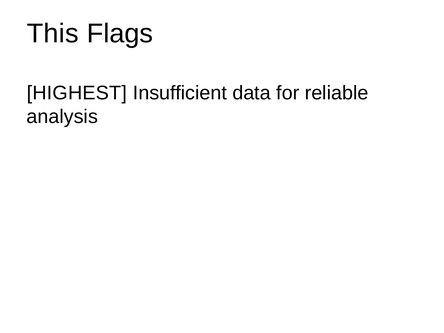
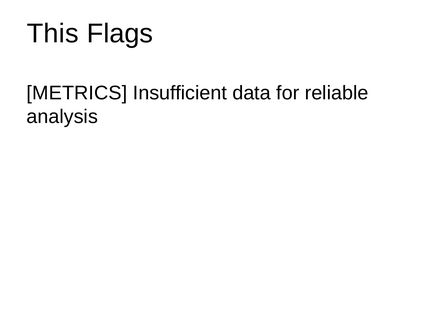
HIGHEST: HIGHEST -> METRICS
